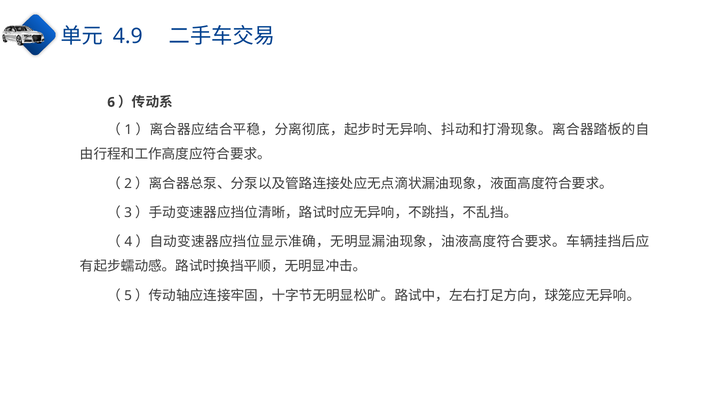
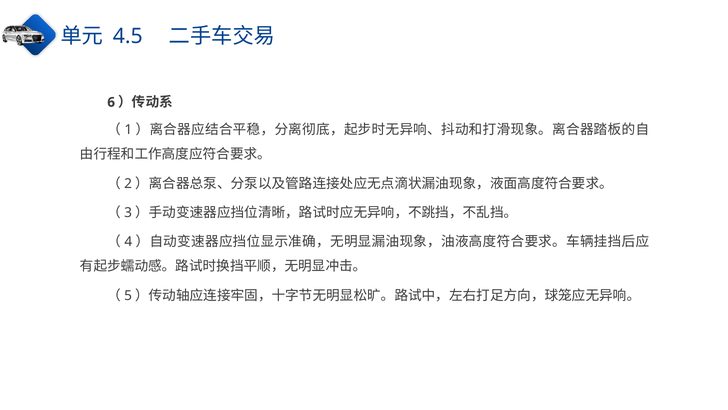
4.9: 4.9 -> 4.5
